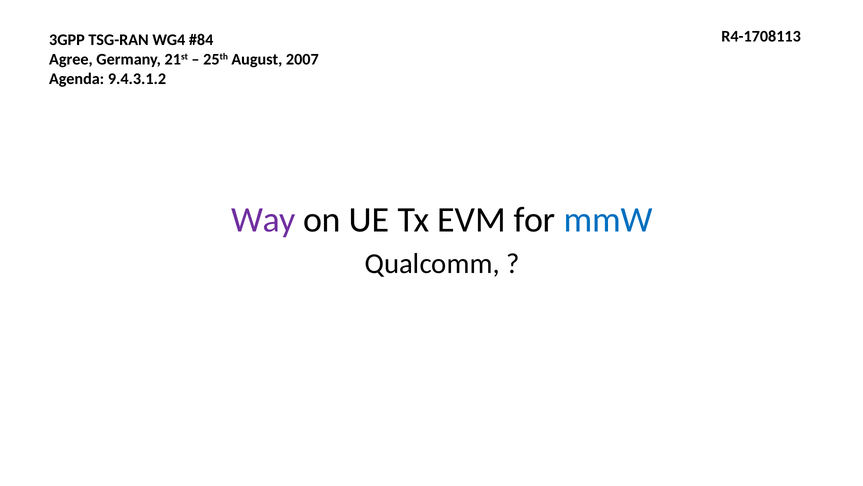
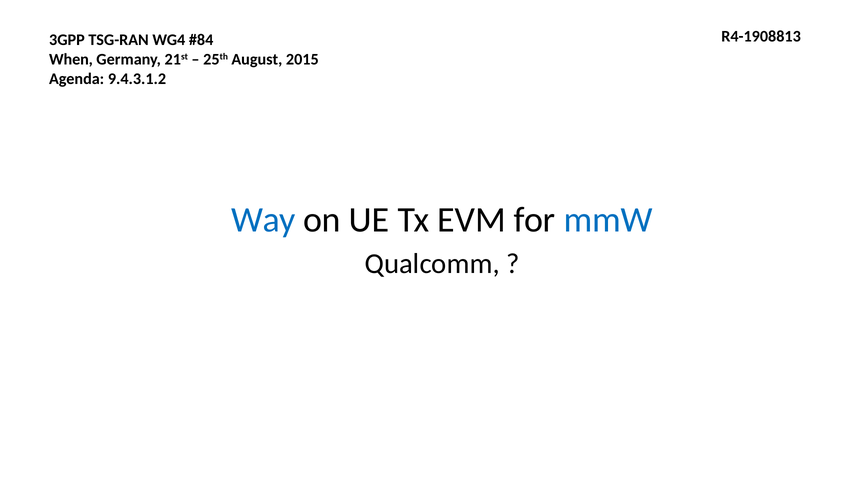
R4-1708113: R4-1708113 -> R4-1908813
Agree: Agree -> When
2007: 2007 -> 2015
Way colour: purple -> blue
